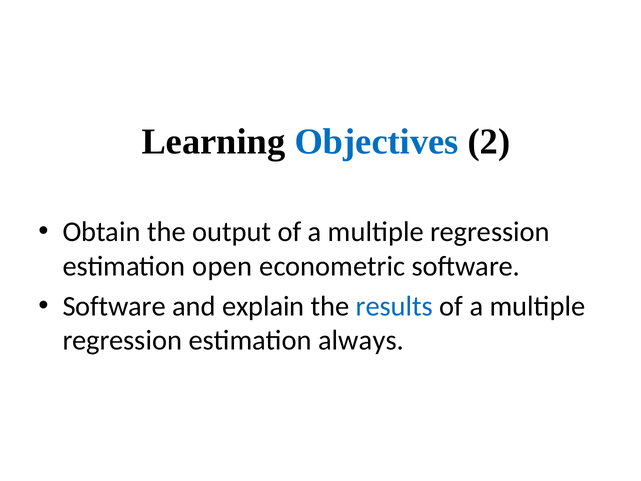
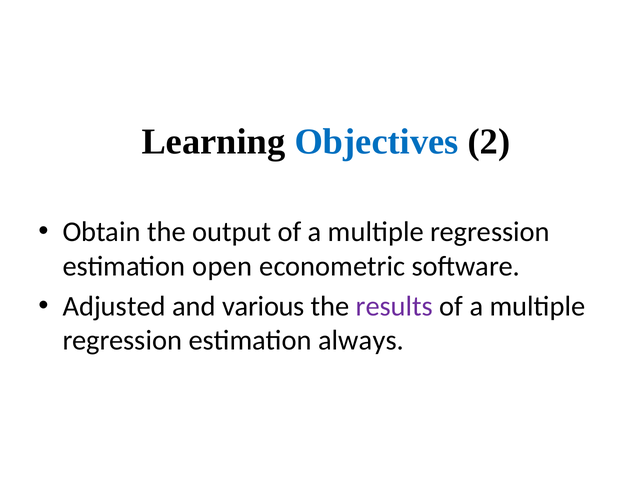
Software at (114, 306): Software -> Adjusted
explain: explain -> various
results colour: blue -> purple
